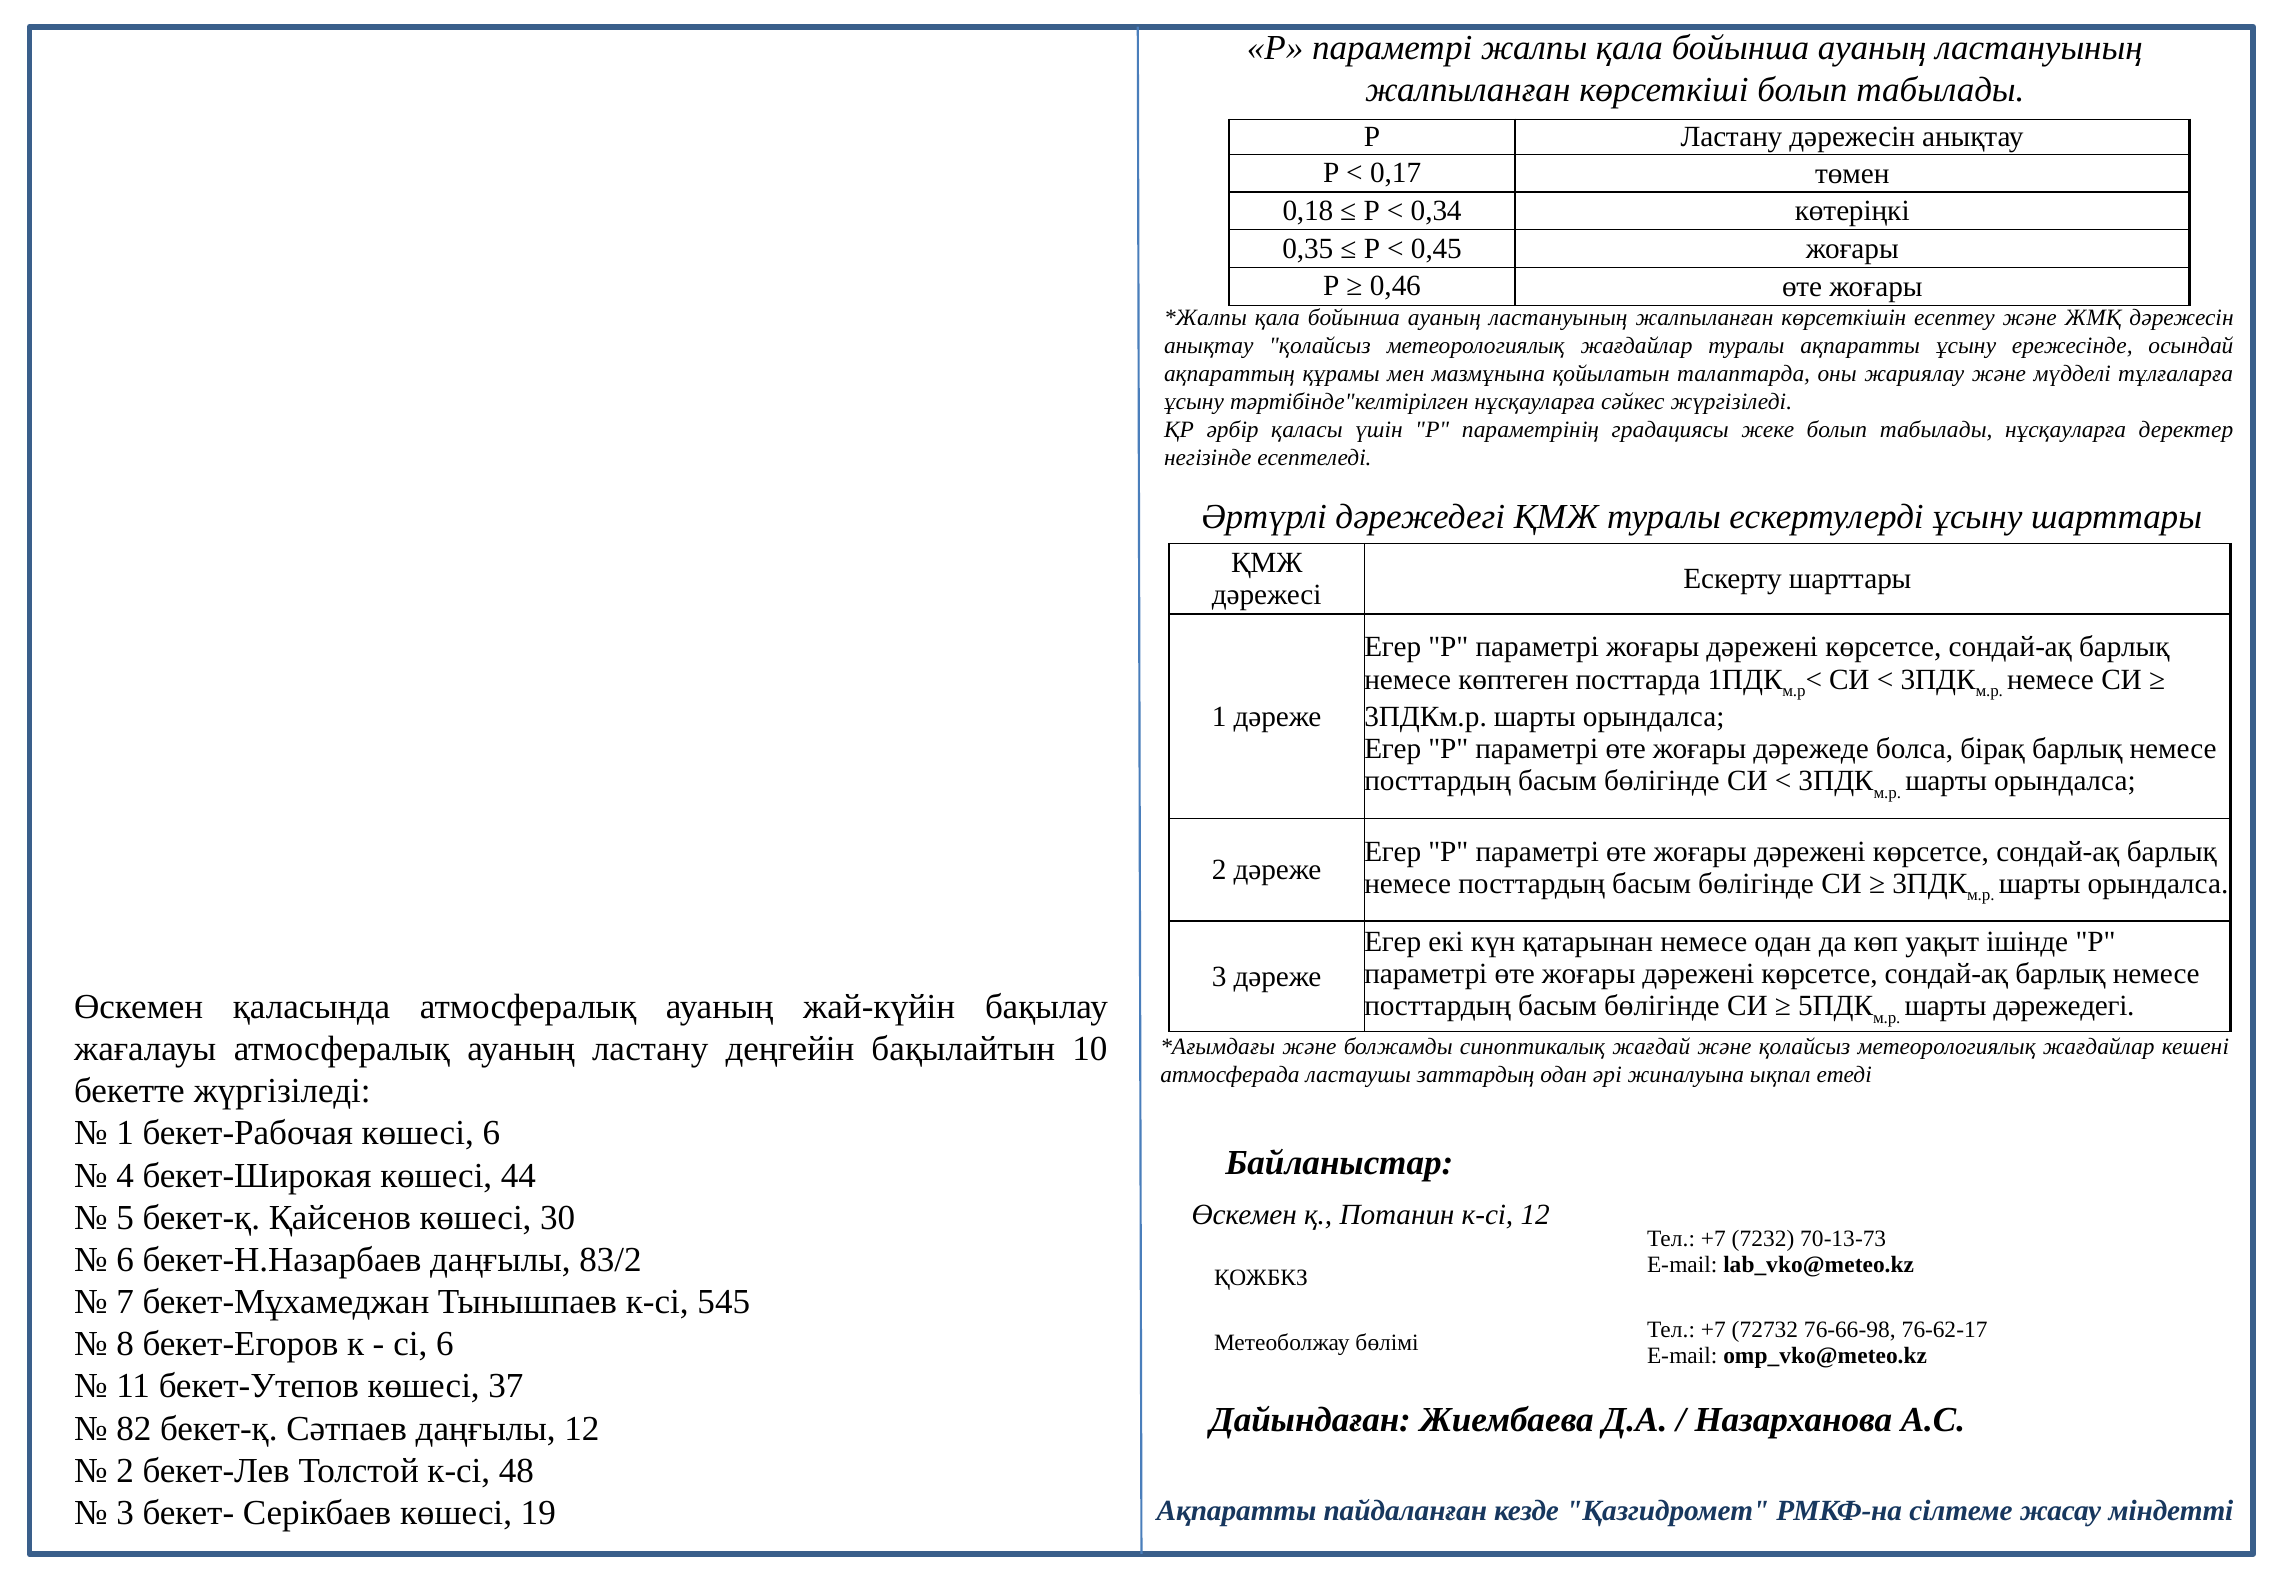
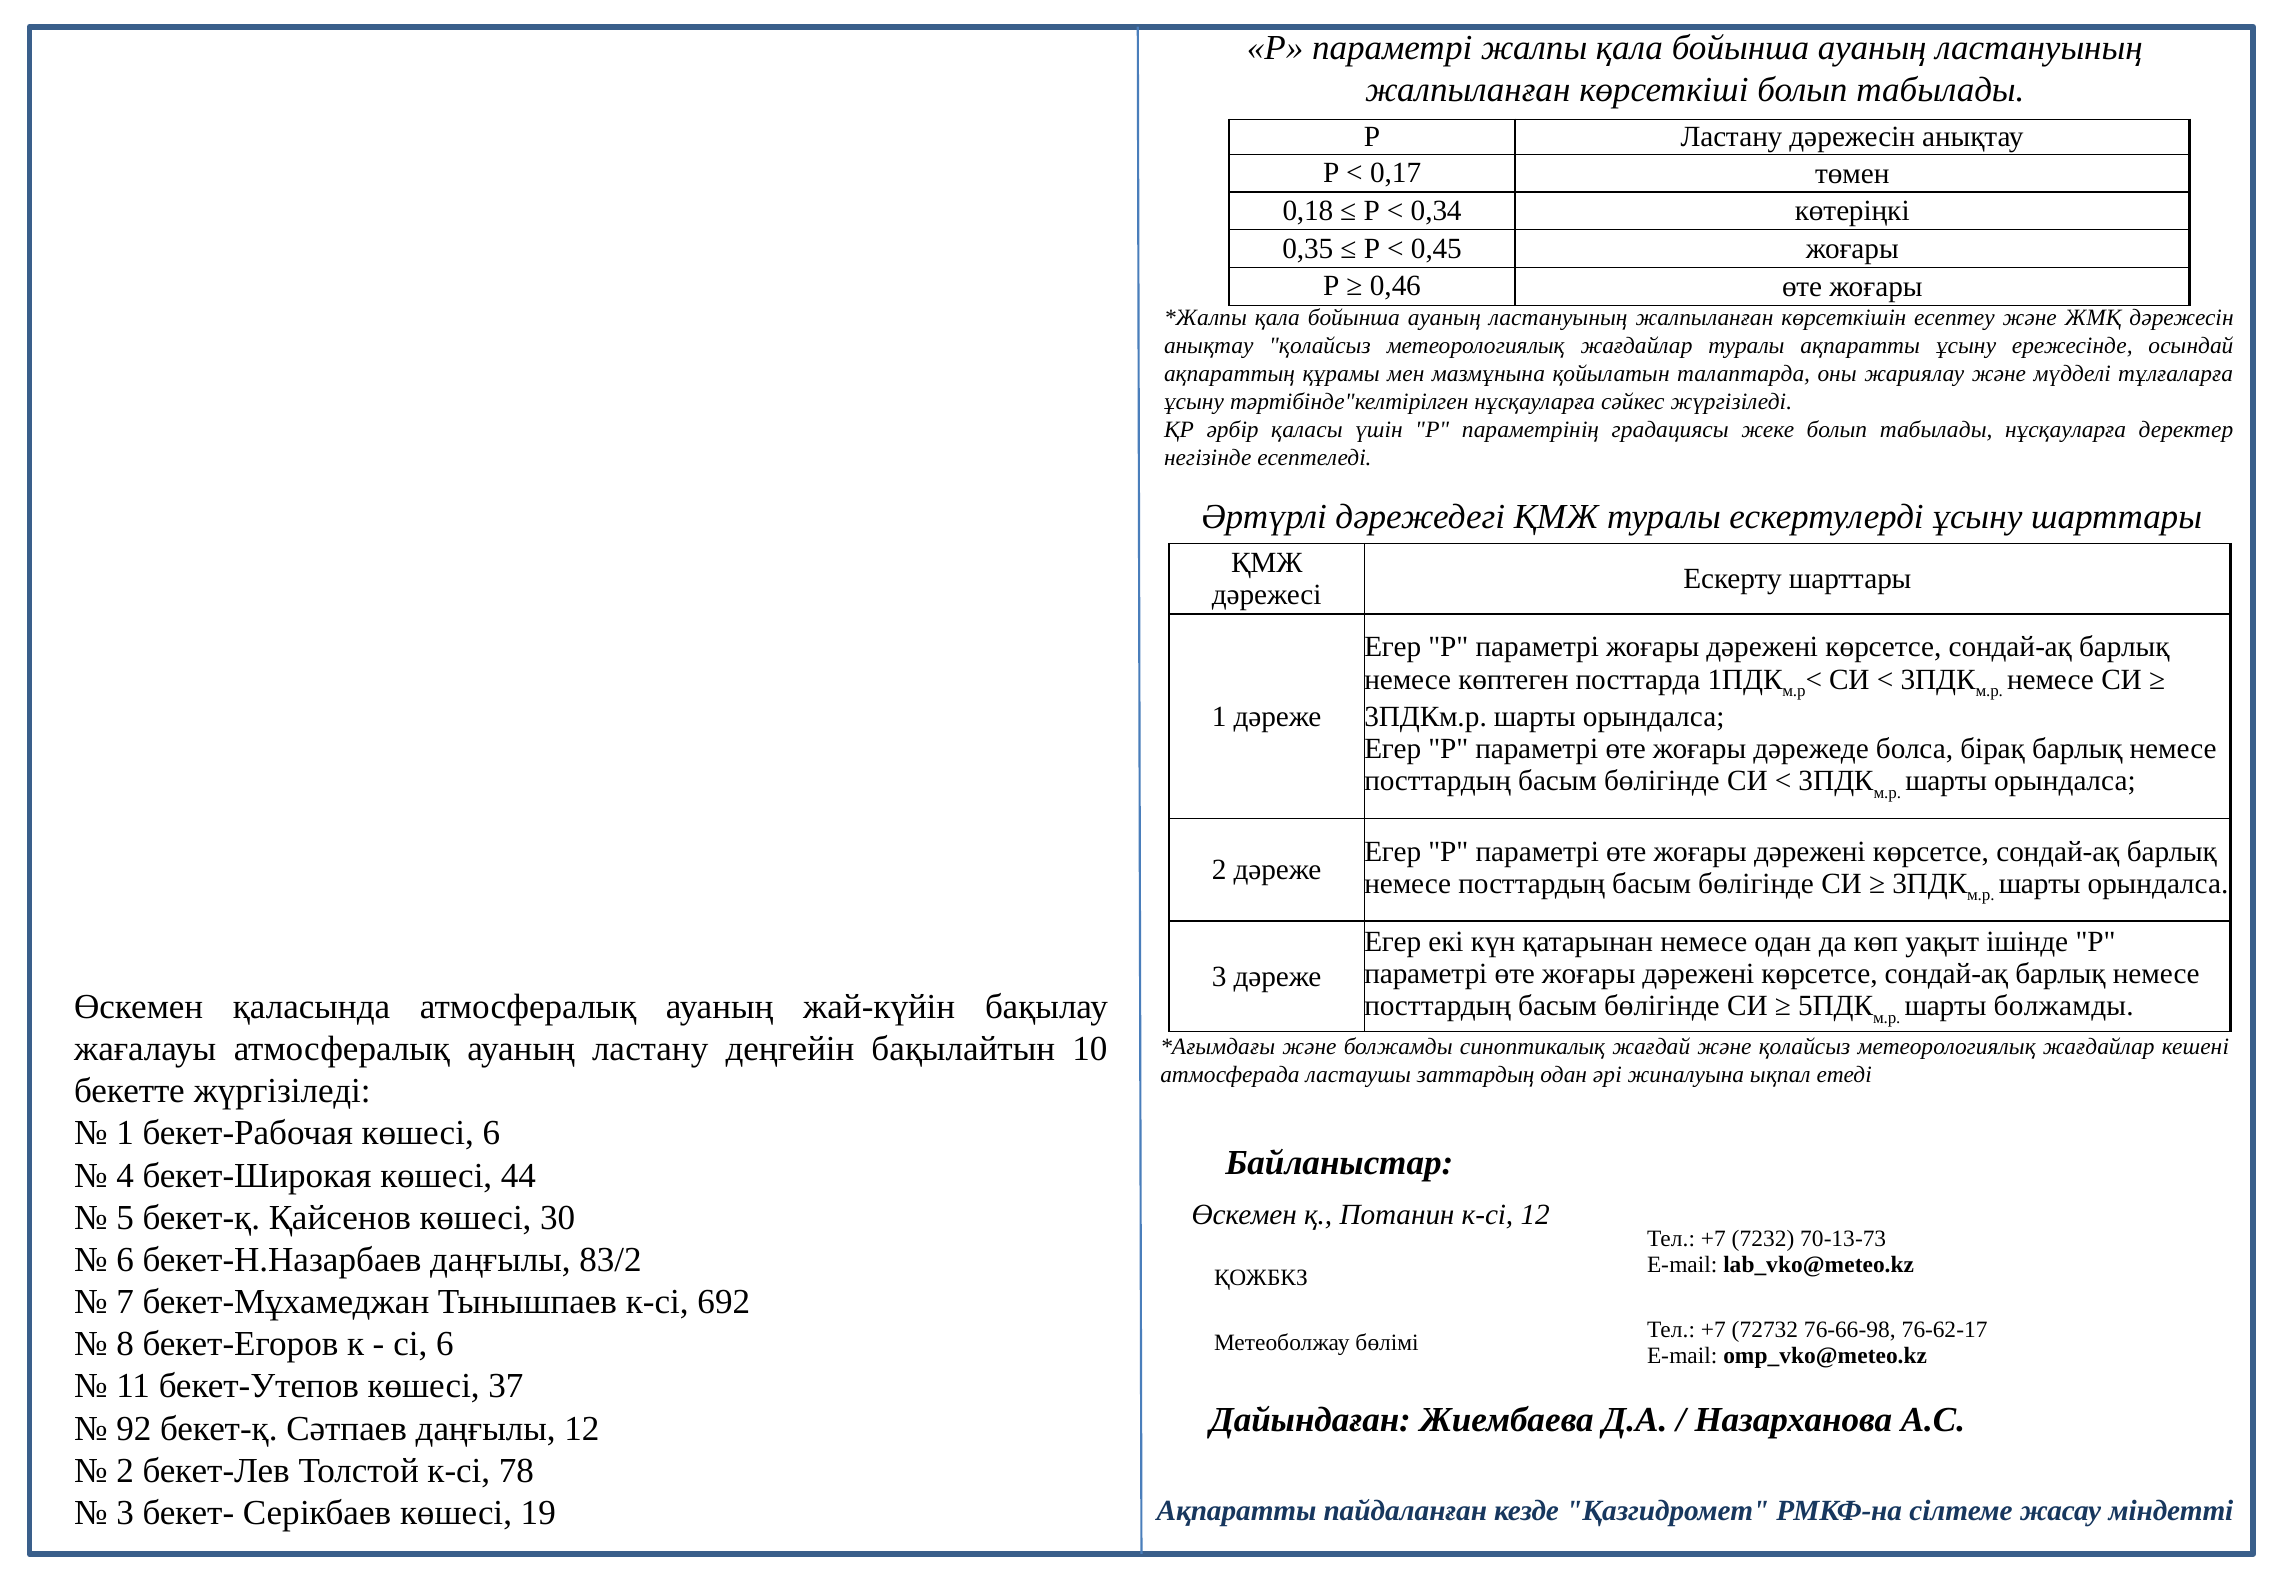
шарты дәрежедегі: дәрежедегі -> болжамды
545: 545 -> 692
82: 82 -> 92
48: 48 -> 78
